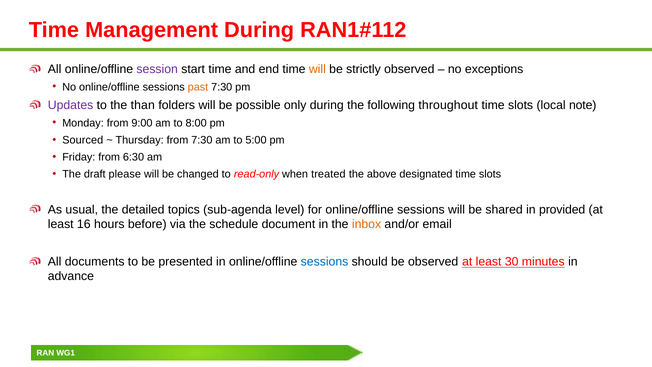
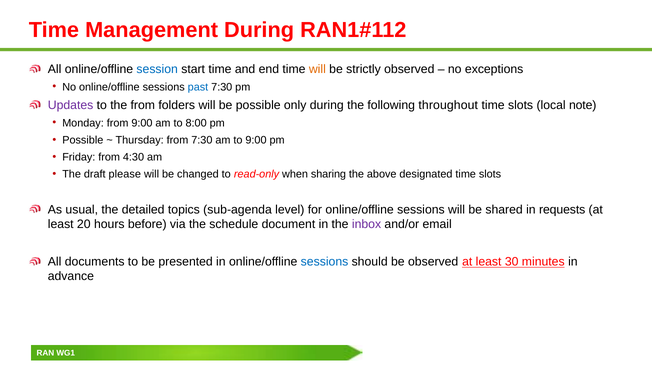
session colour: purple -> blue
past colour: orange -> blue
the than: than -> from
Sourced at (83, 140): Sourced -> Possible
to 5:00: 5:00 -> 9:00
6:30: 6:30 -> 4:30
treated: treated -> sharing
provided: provided -> requests
16: 16 -> 20
inbox colour: orange -> purple
